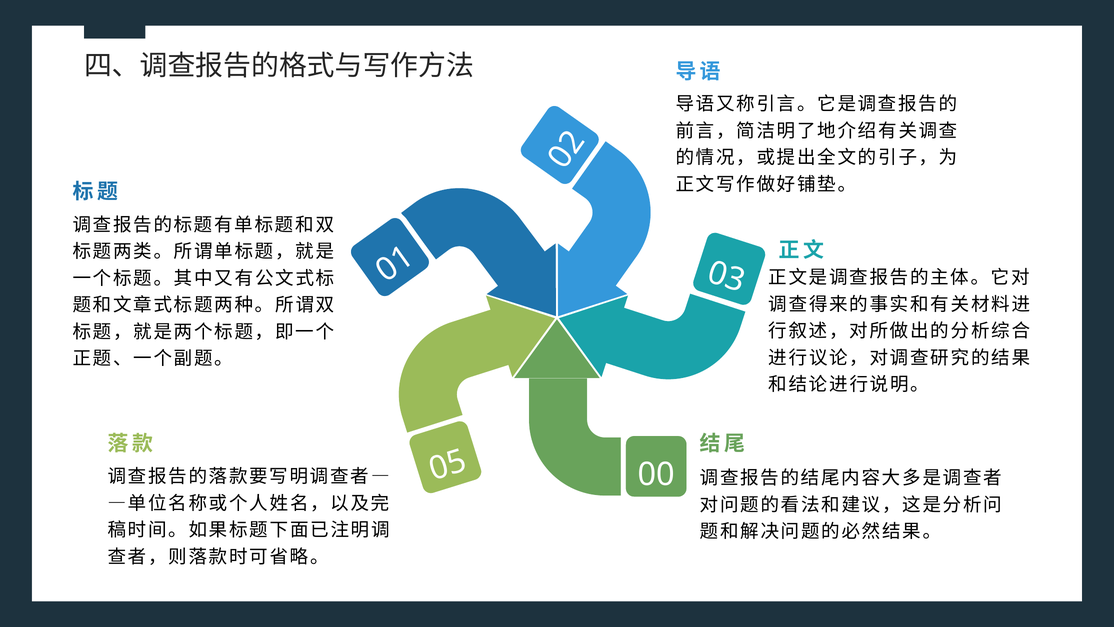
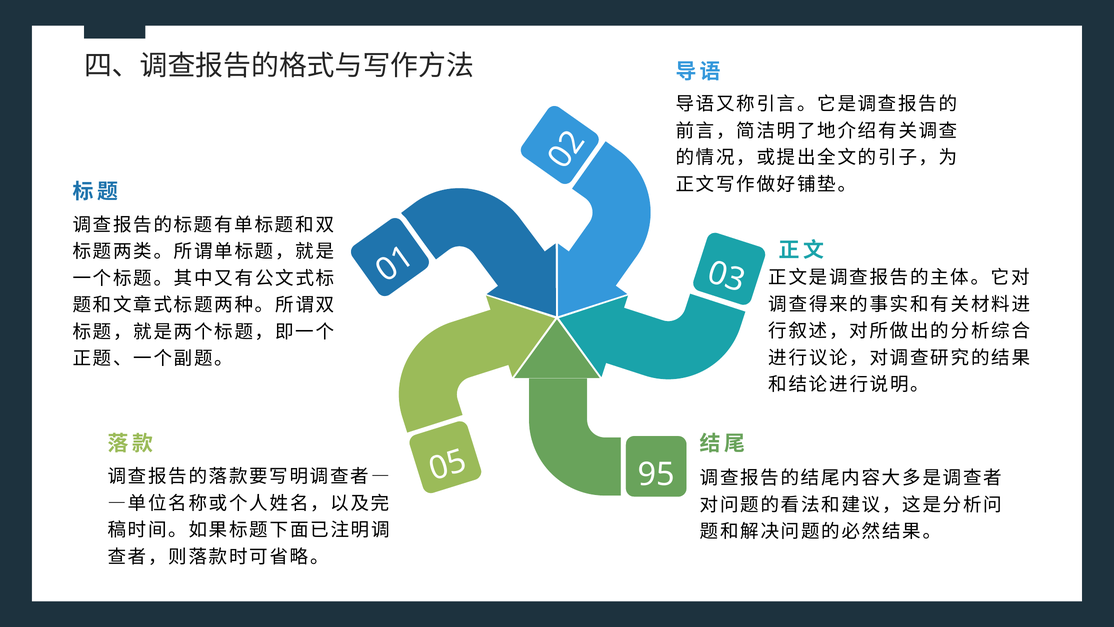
00: 00 -> 95
